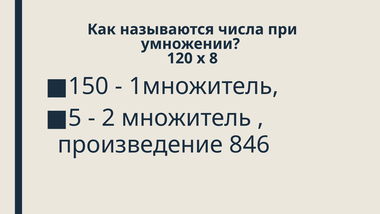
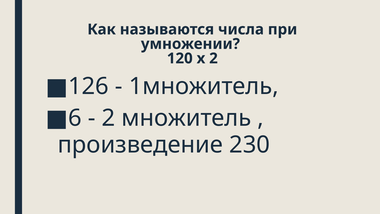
х 8: 8 -> 2
150: 150 -> 126
5: 5 -> 6
846: 846 -> 230
